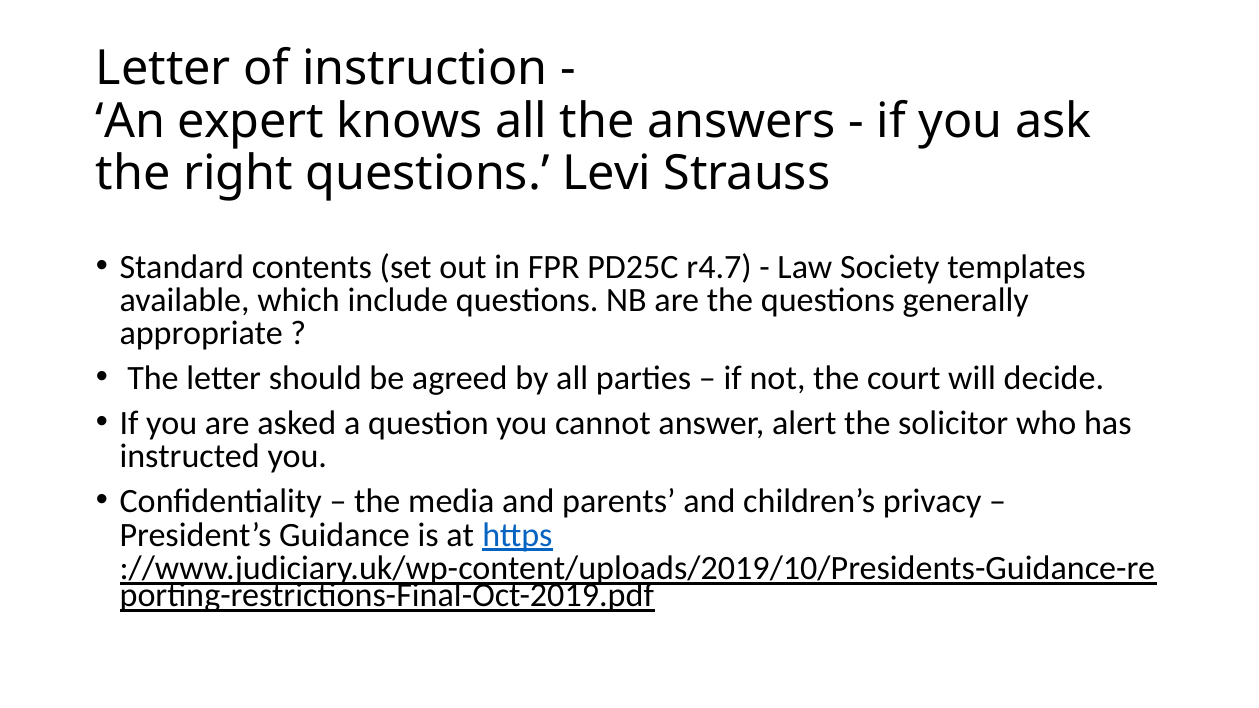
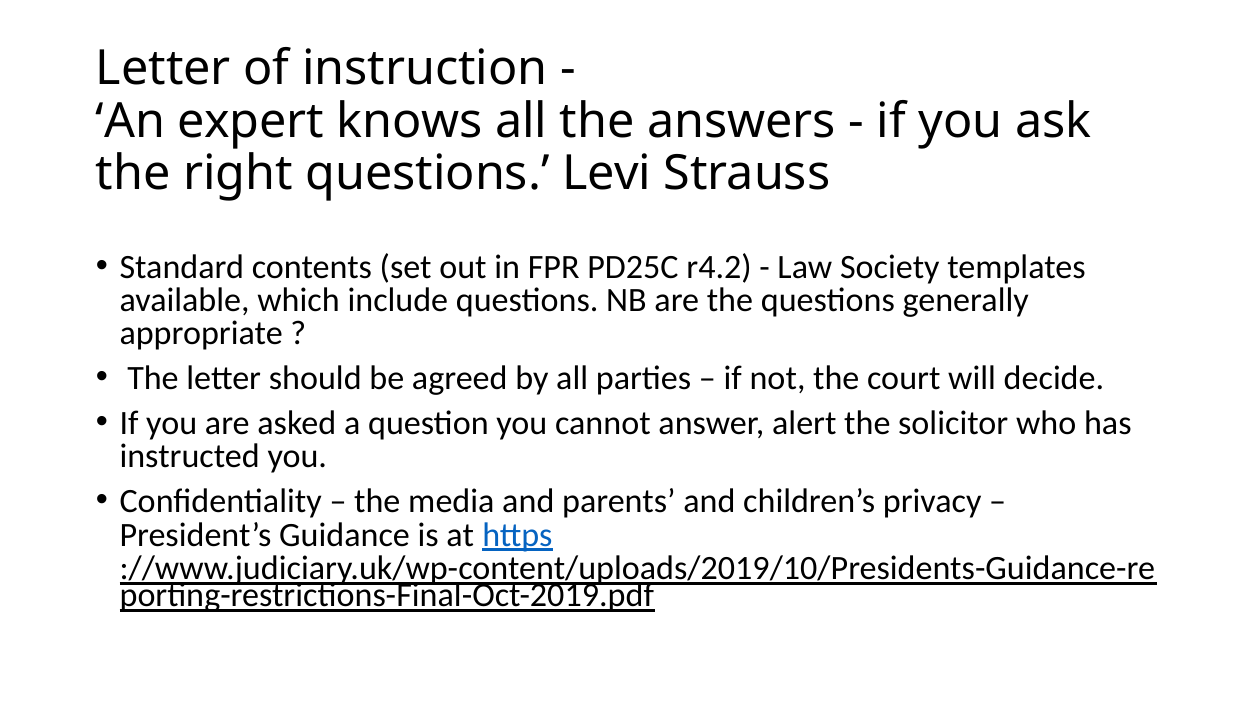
r4.7: r4.7 -> r4.2
